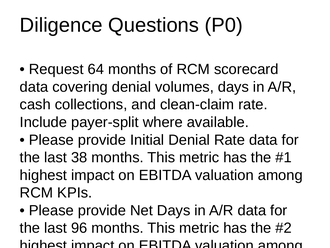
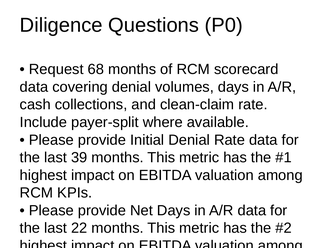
64: 64 -> 68
38: 38 -> 39
96: 96 -> 22
